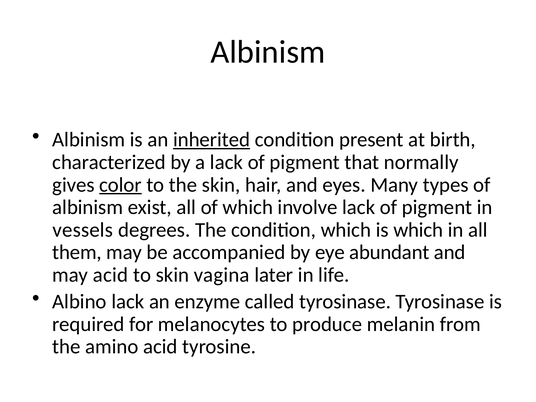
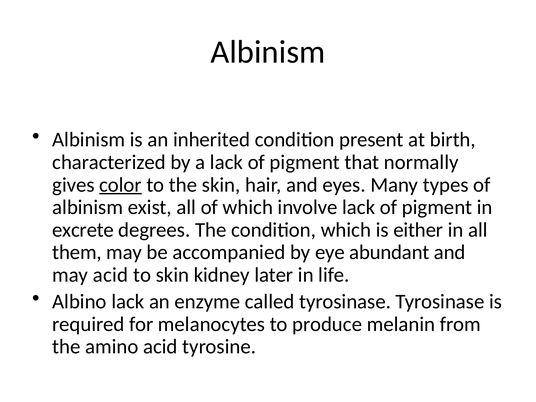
inherited underline: present -> none
vessels: vessels -> excrete
is which: which -> either
vagina: vagina -> kidney
